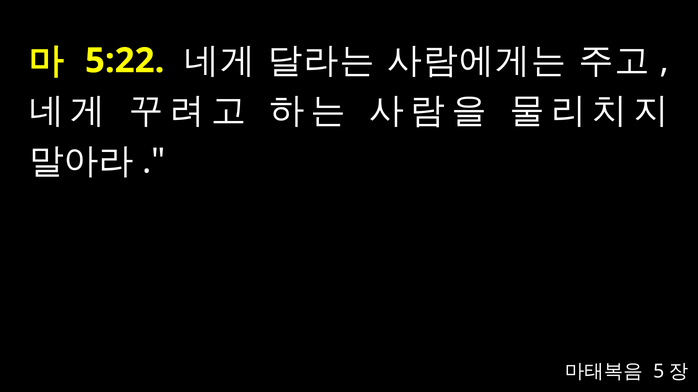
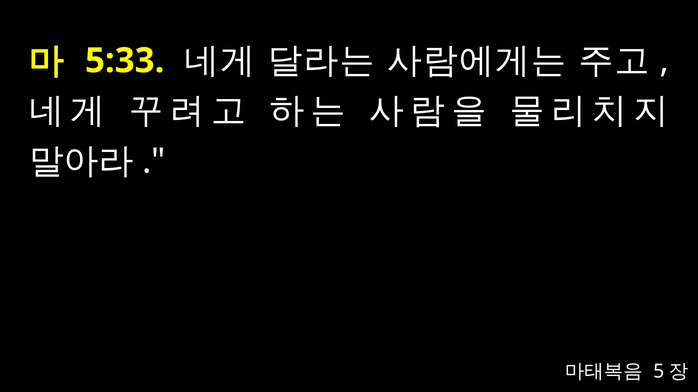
5:22: 5:22 -> 5:33
